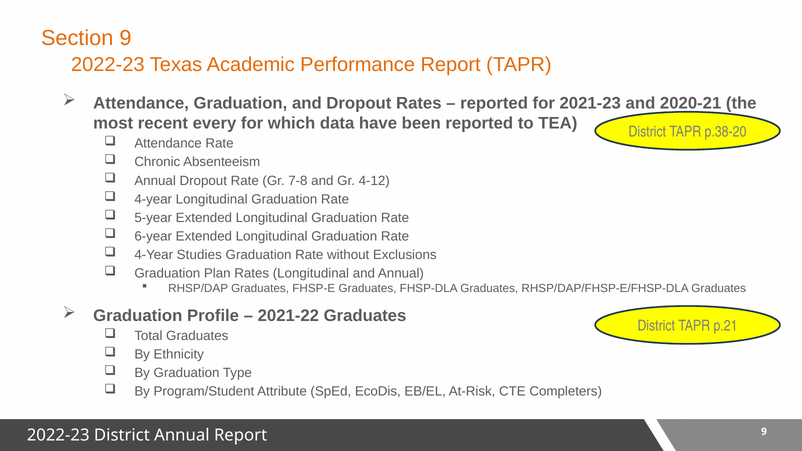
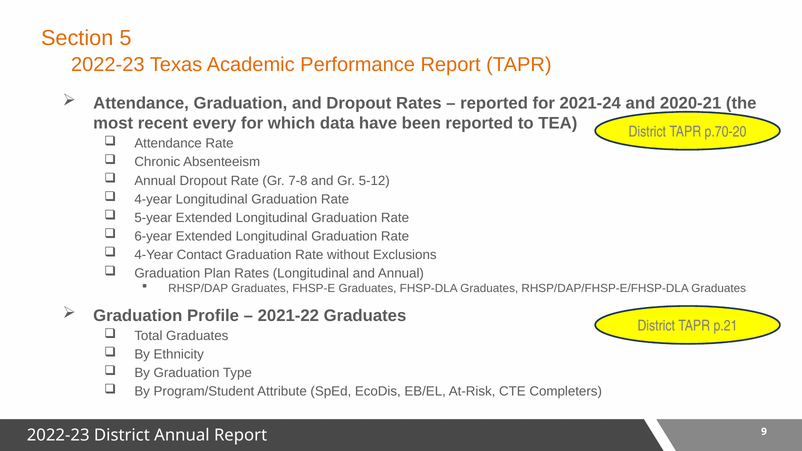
Section 9: 9 -> 5
2021-23: 2021-23 -> 2021-24
p.38-20: p.38-20 -> p.70-20
4-12: 4-12 -> 5-12
Studies: Studies -> Contact
